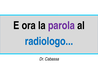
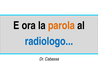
parola colour: purple -> orange
